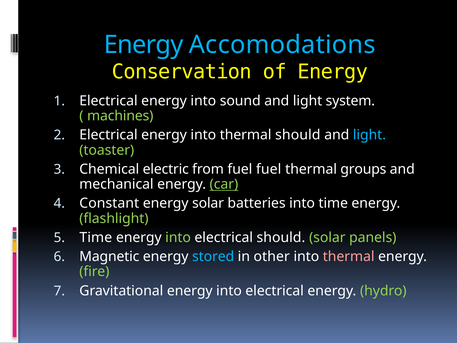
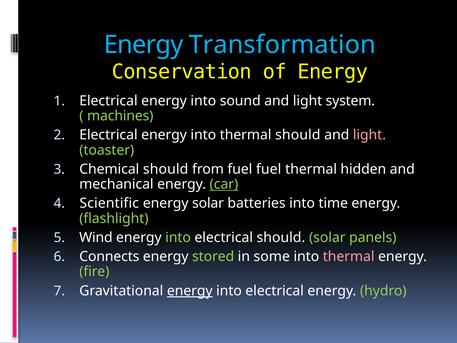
Accomodations: Accomodations -> Transformation
light at (369, 135) colour: light blue -> pink
Chemical electric: electric -> should
groups: groups -> hidden
Constant: Constant -> Scientific
Time at (96, 237): Time -> Wind
Magnetic: Magnetic -> Connects
stored colour: light blue -> light green
other: other -> some
energy at (190, 291) underline: none -> present
